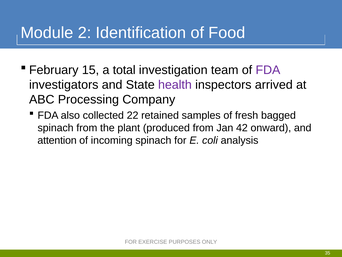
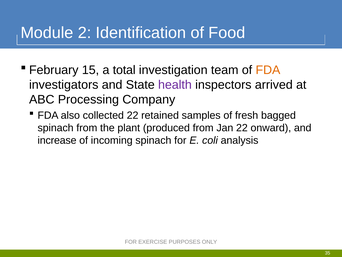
FDA at (268, 70) colour: purple -> orange
Jan 42: 42 -> 22
attention: attention -> increase
